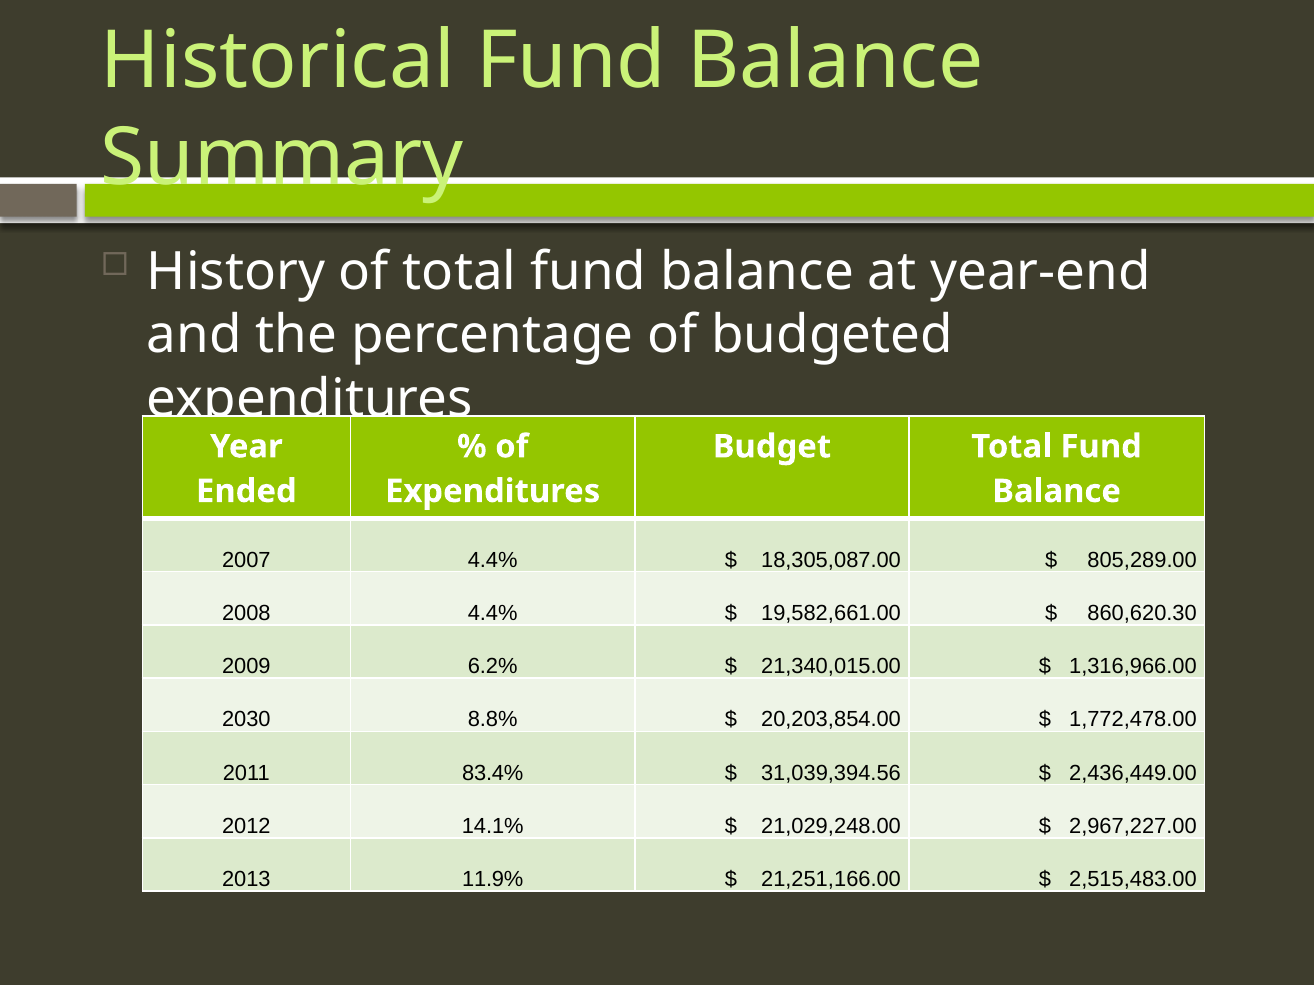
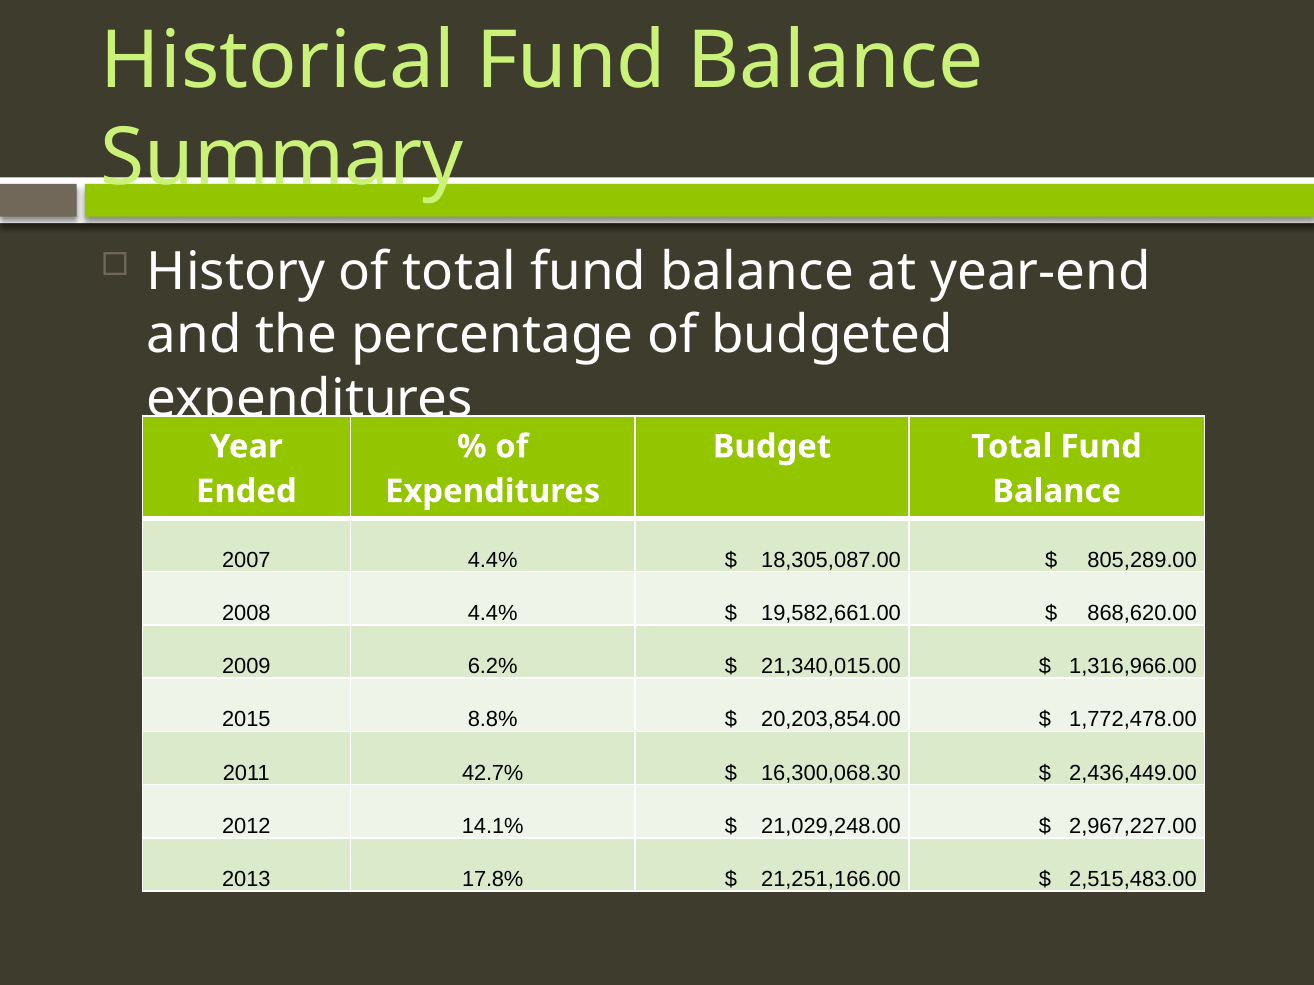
860,620.30: 860,620.30 -> 868,620.00
2030: 2030 -> 2015
83.4%: 83.4% -> 42.7%
31,039,394.56: 31,039,394.56 -> 16,300,068.30
11.9%: 11.9% -> 17.8%
